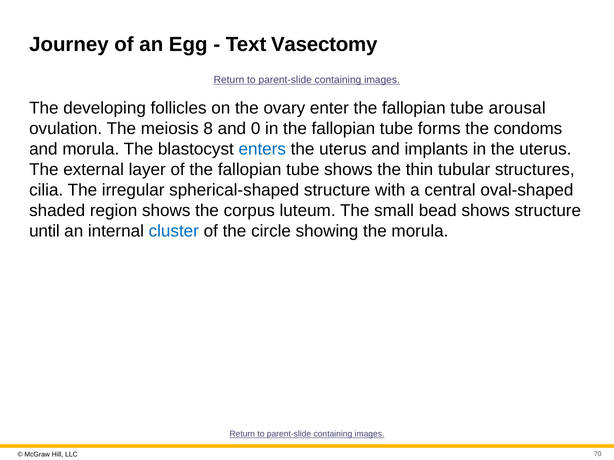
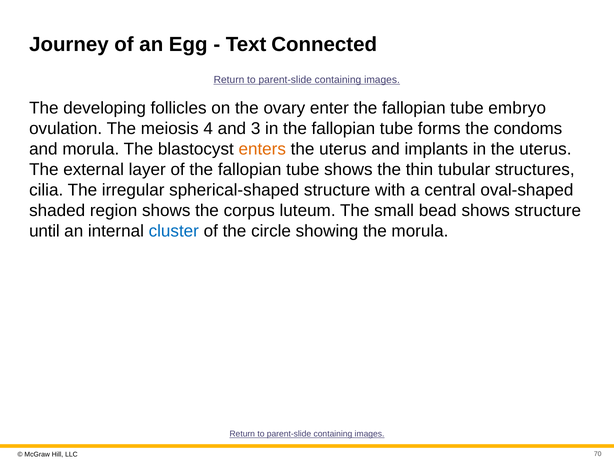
Vasectomy: Vasectomy -> Connected
arousal: arousal -> embryo
8: 8 -> 4
0: 0 -> 3
enters colour: blue -> orange
